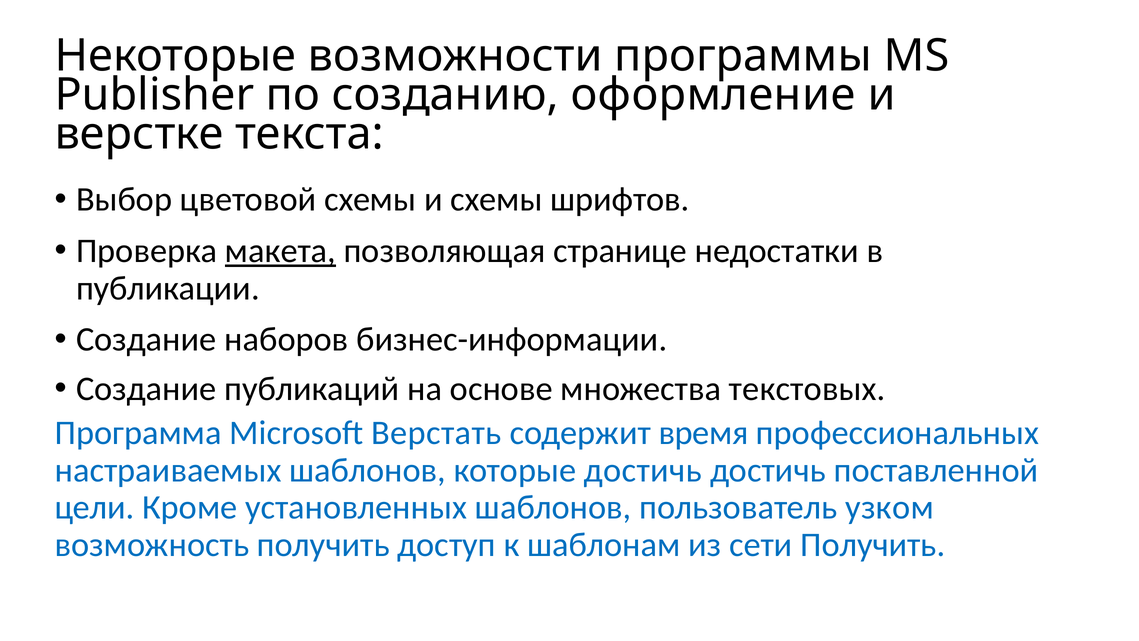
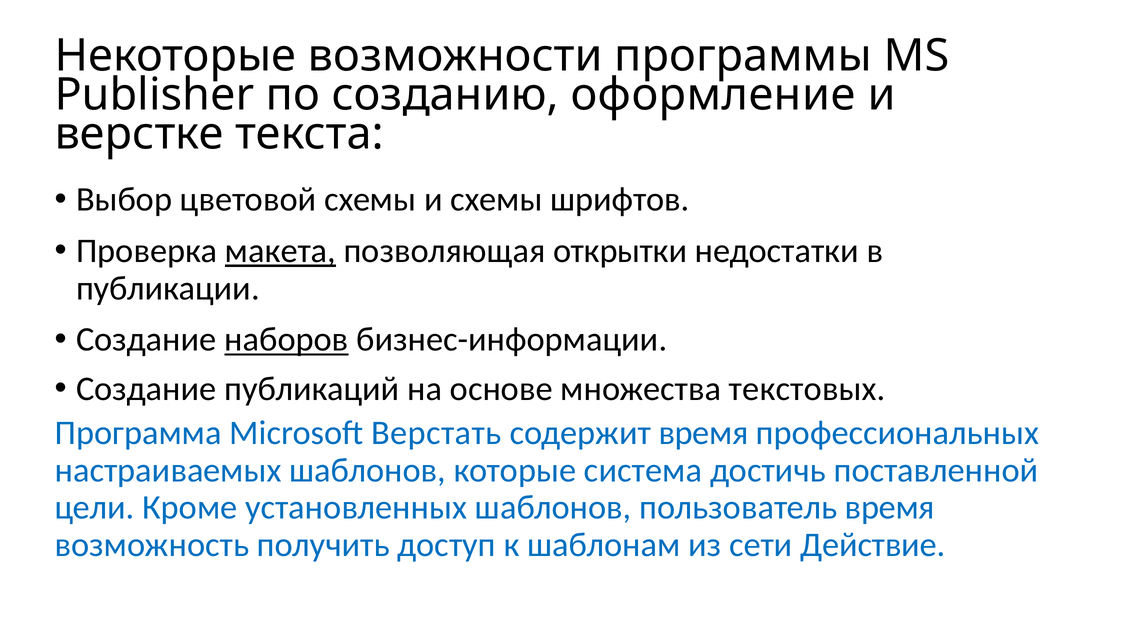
странице: странице -> открытки
наборов underline: none -> present
которые достичь: достичь -> система
пользователь узком: узком -> время
сети Получить: Получить -> Действие
